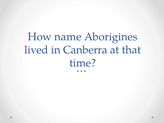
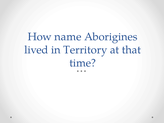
Canberra: Canberra -> Territory
